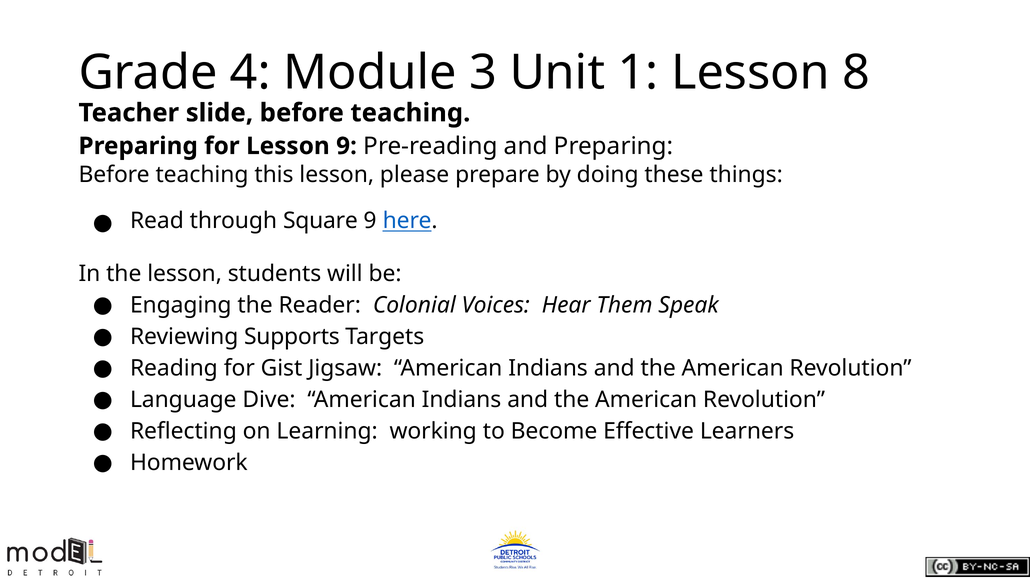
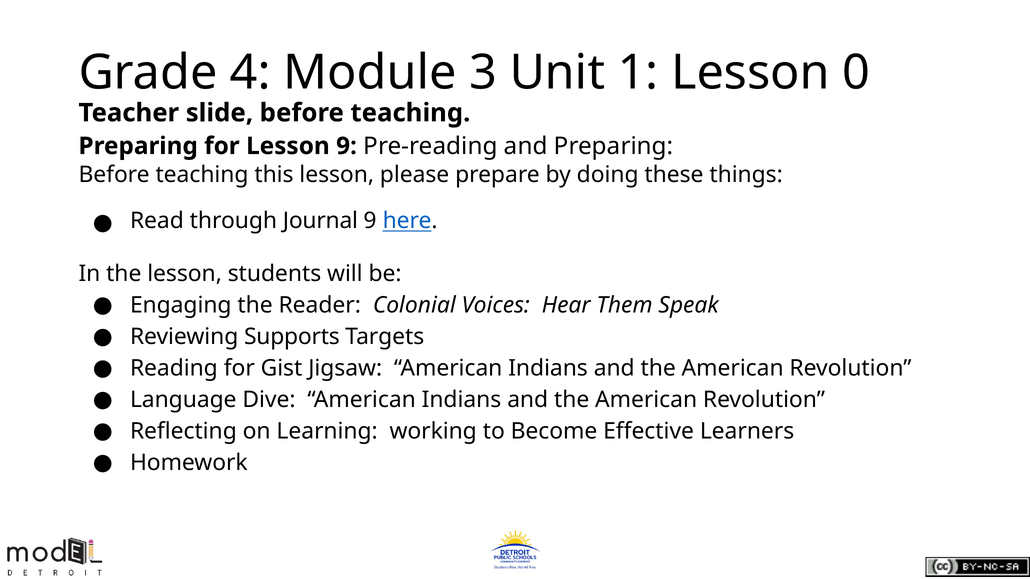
8: 8 -> 0
Square: Square -> Journal
